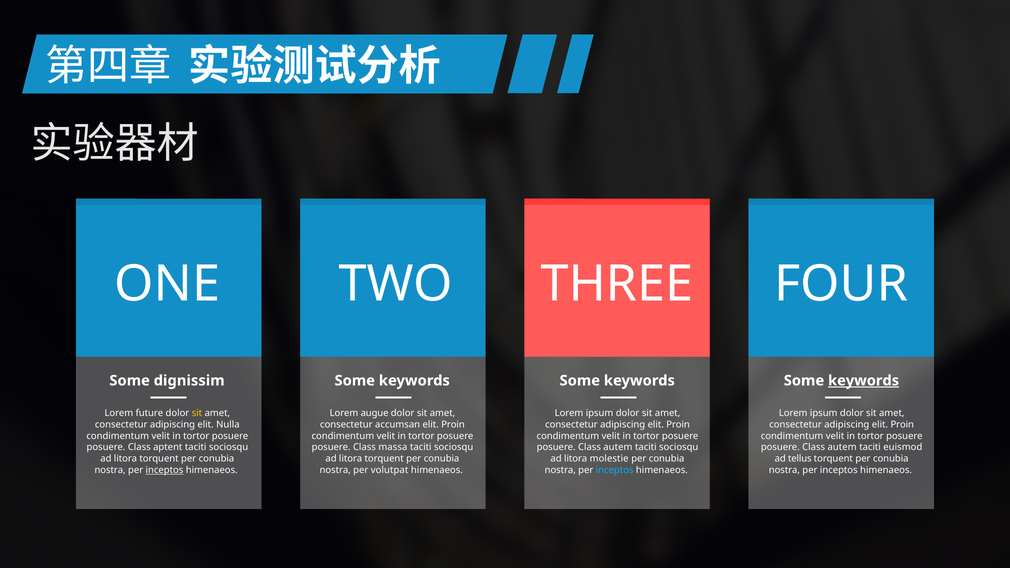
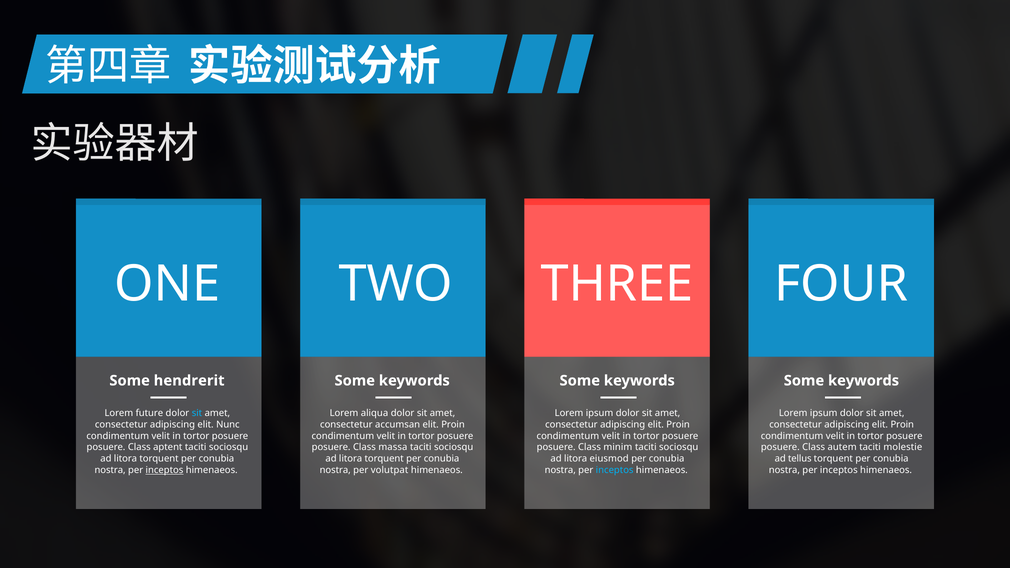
dignissim: dignissim -> hendrerit
keywords at (864, 381) underline: present -> none
sit at (197, 413) colour: yellow -> light blue
augue: augue -> aliqua
Nulla: Nulla -> Nunc
autem at (618, 447): autem -> minim
euismod: euismod -> molestie
molestie: molestie -> eiusmod
